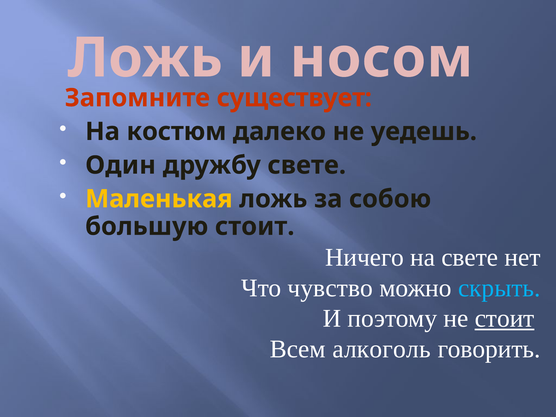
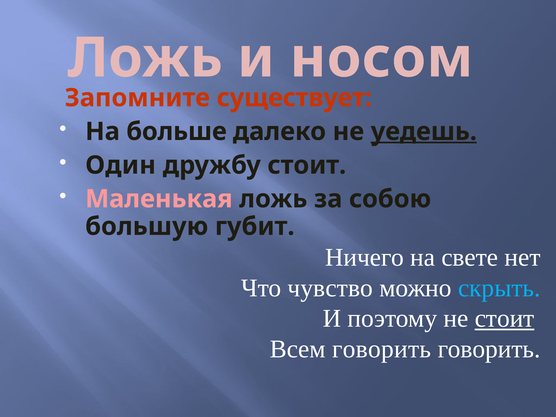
костюм: костюм -> больше
уедешь underline: none -> present
дружбу свете: свете -> стоит
Маленькая colour: yellow -> pink
большую стоит: стоит -> губит
Всем алкоголь: алкоголь -> говорить
